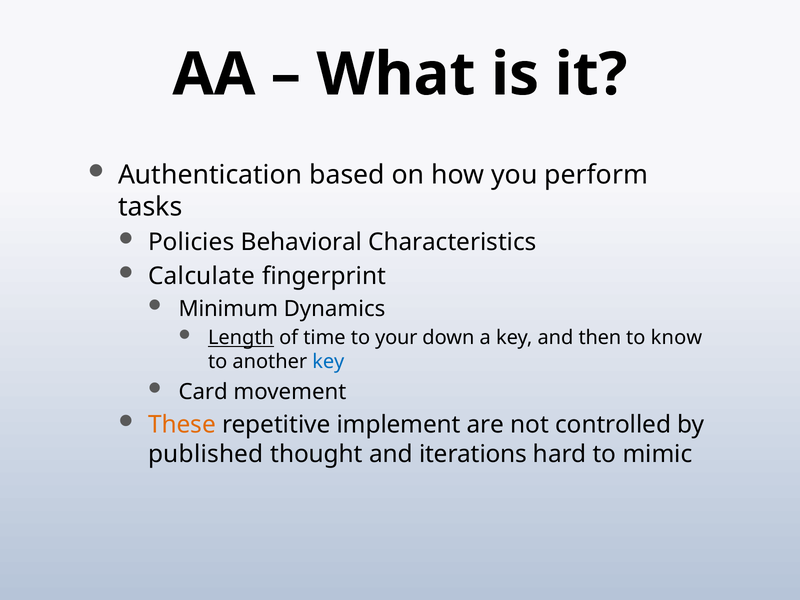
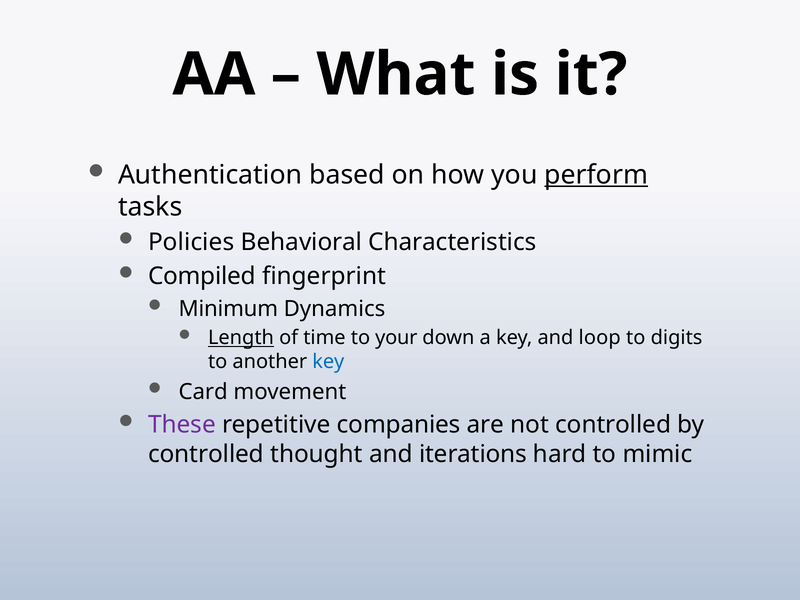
perform underline: none -> present
Calculate: Calculate -> Compiled
then: then -> loop
know: know -> digits
These colour: orange -> purple
implement: implement -> companies
published at (206, 454): published -> controlled
